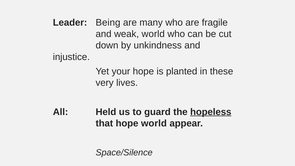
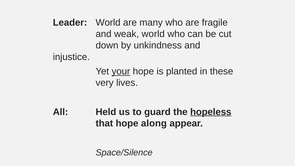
Leader Being: Being -> World
your underline: none -> present
hope world: world -> along
